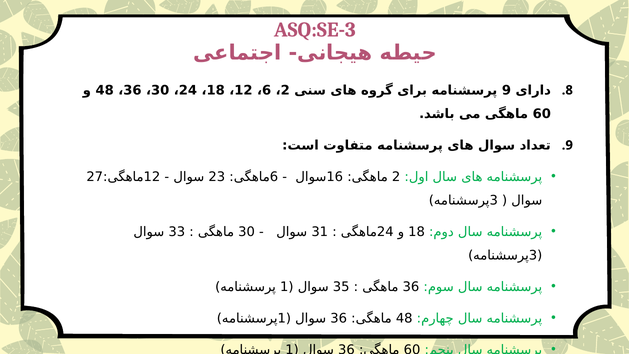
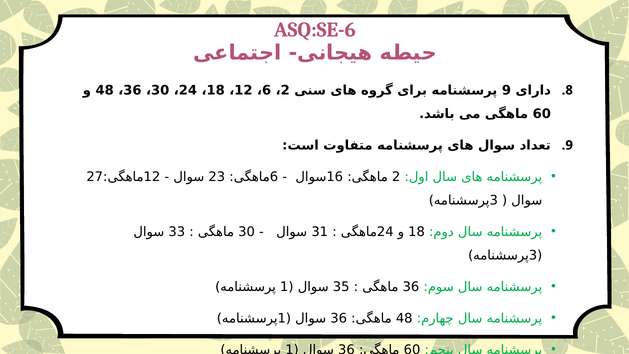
ASQ:SE-3: ASQ:SE-3 -> ASQ:SE-6
